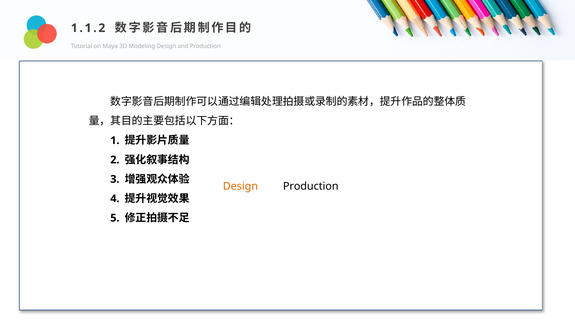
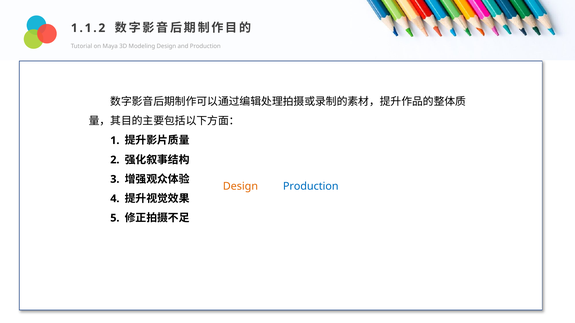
Production at (311, 187) colour: black -> blue
